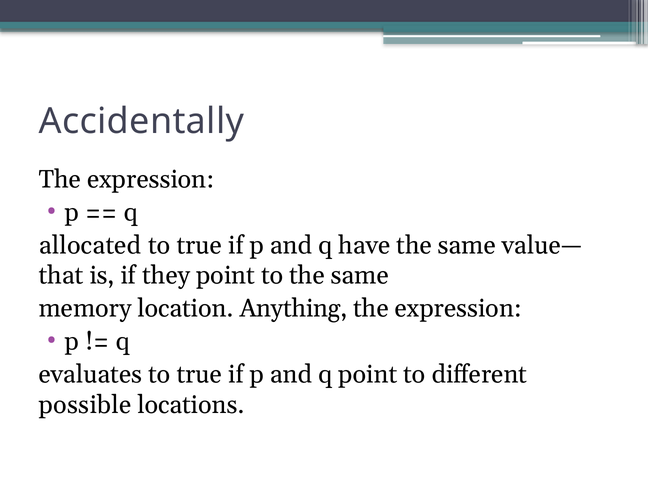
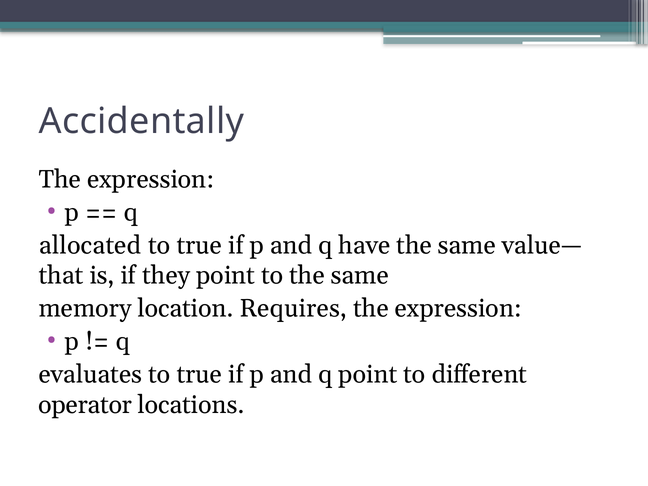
Anything: Anything -> Requires
possible: possible -> operator
